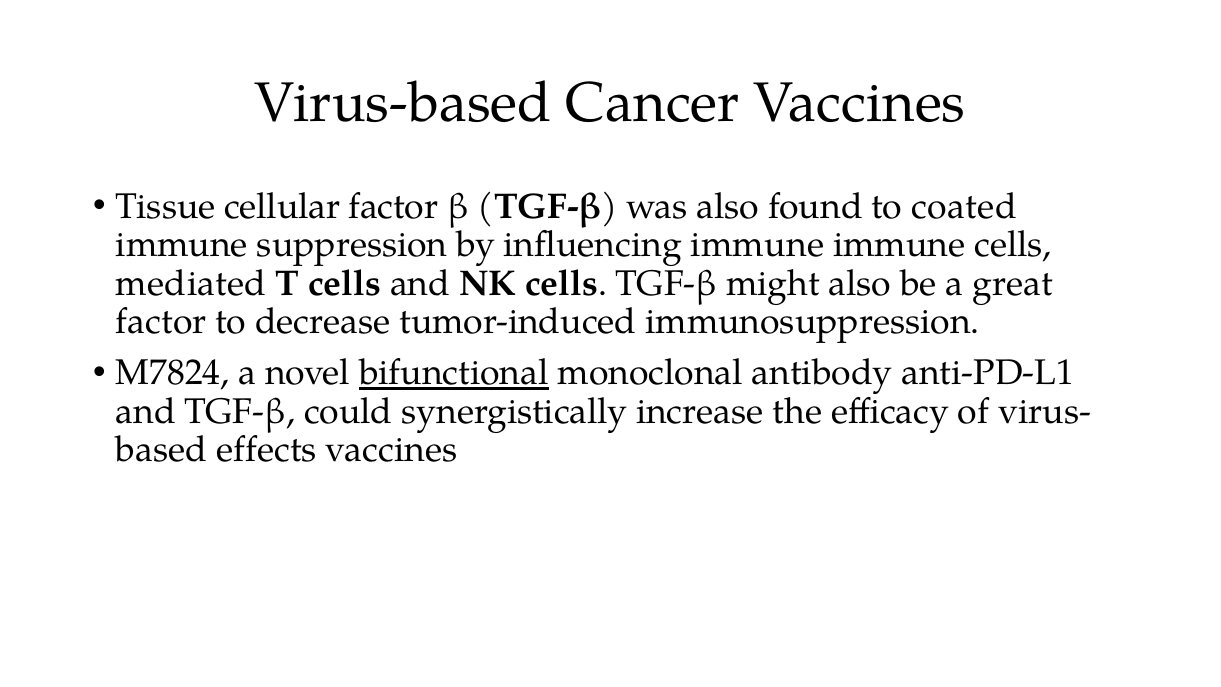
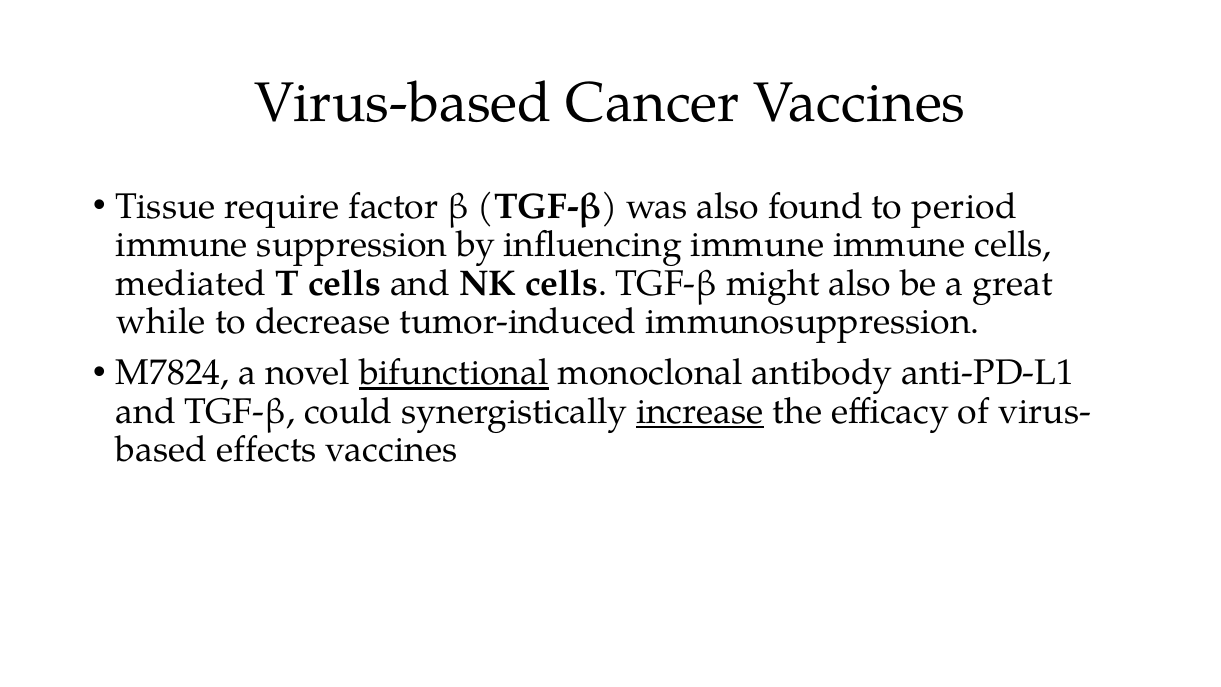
cellular: cellular -> require
coated: coated -> period
factor at (161, 322): factor -> while
increase underline: none -> present
